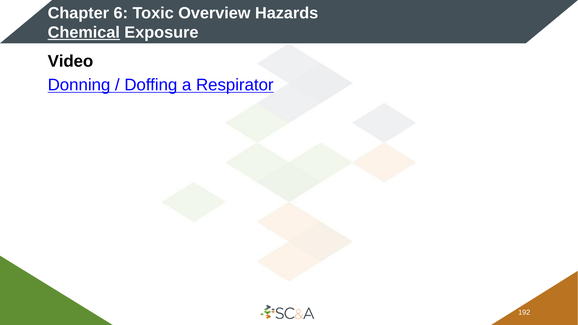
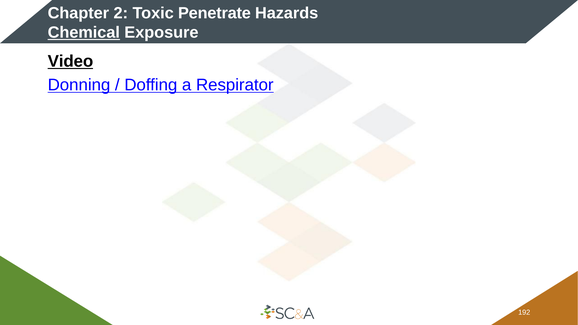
6: 6 -> 2
Overview: Overview -> Penetrate
Video underline: none -> present
